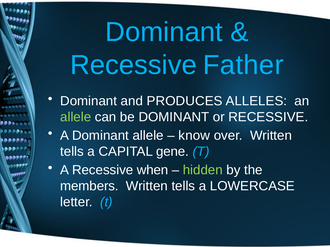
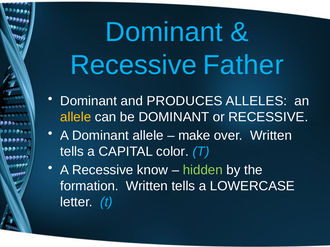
allele at (76, 117) colour: light green -> yellow
know: know -> make
gene: gene -> color
when: when -> know
members: members -> formation
